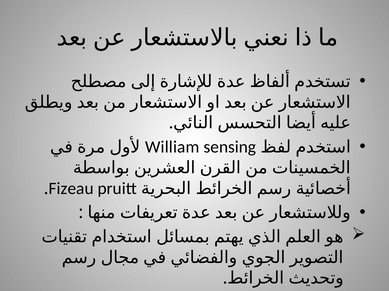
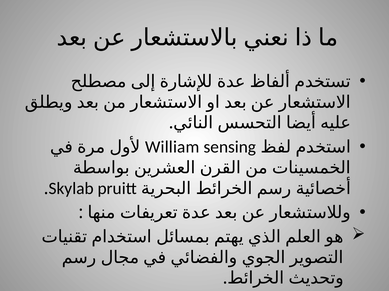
Fizeau: Fizeau -> Skylab
